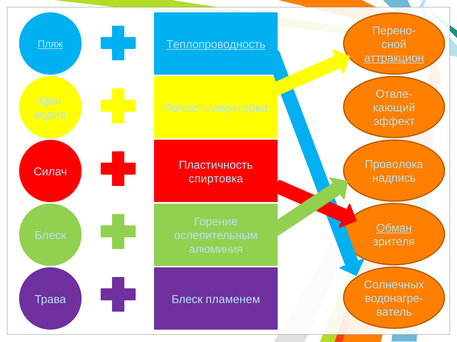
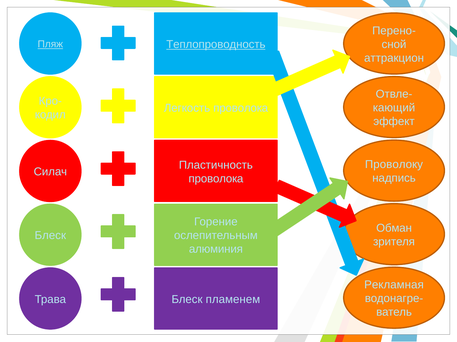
аттракцион underline: present -> none
Легкость перегрева: перегрева -> проволока
Проволока: Проволока -> Проволоку
спиртовка at (216, 179): спиртовка -> проволока
Обман underline: present -> none
Солнечных: Солнечных -> Рекламная
